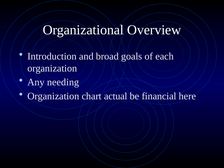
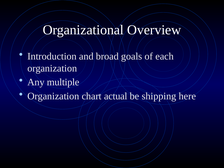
needing: needing -> multiple
financial: financial -> shipping
